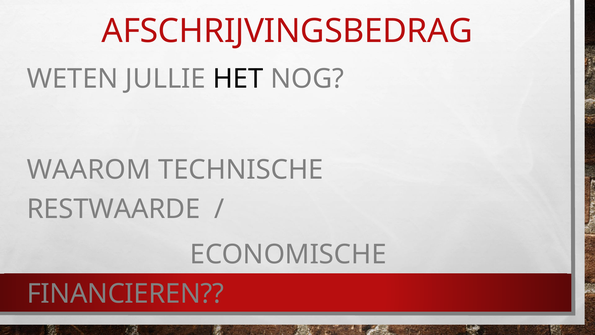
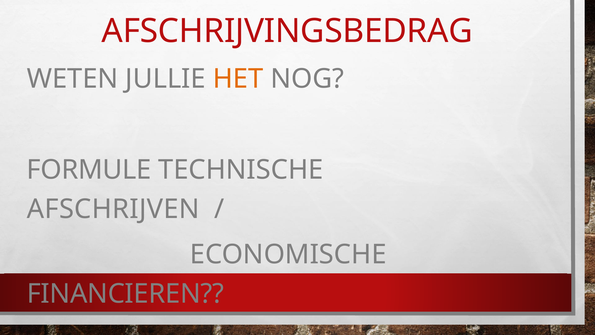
HET colour: black -> orange
WAAROM: WAAROM -> FORMULE
RESTWAARDE: RESTWAARDE -> AFSCHRIJVEN
